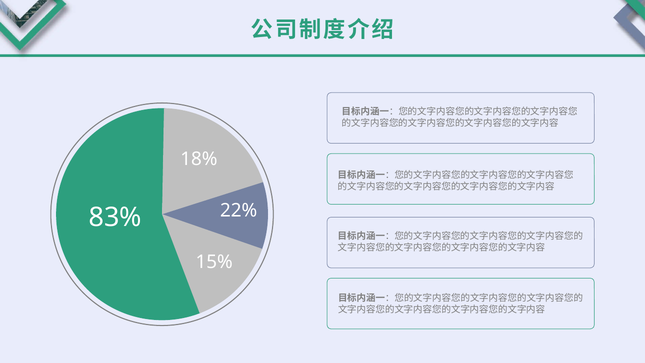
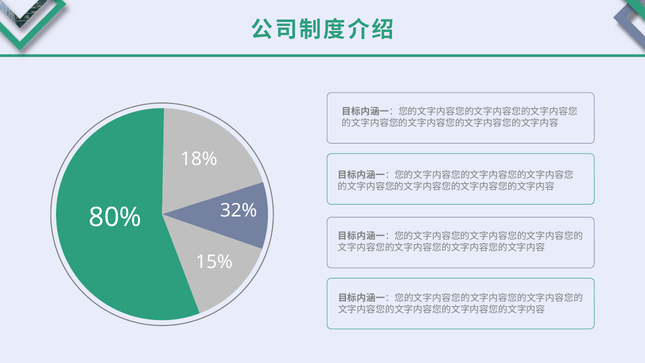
22%: 22% -> 32%
83%: 83% -> 80%
